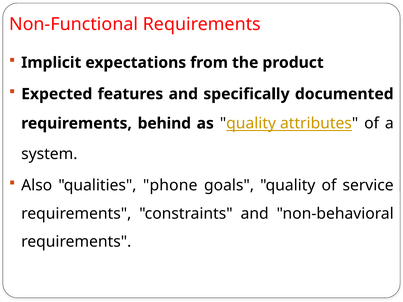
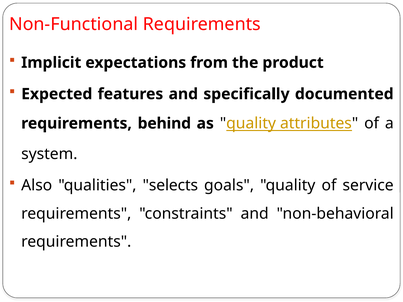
phone: phone -> selects
